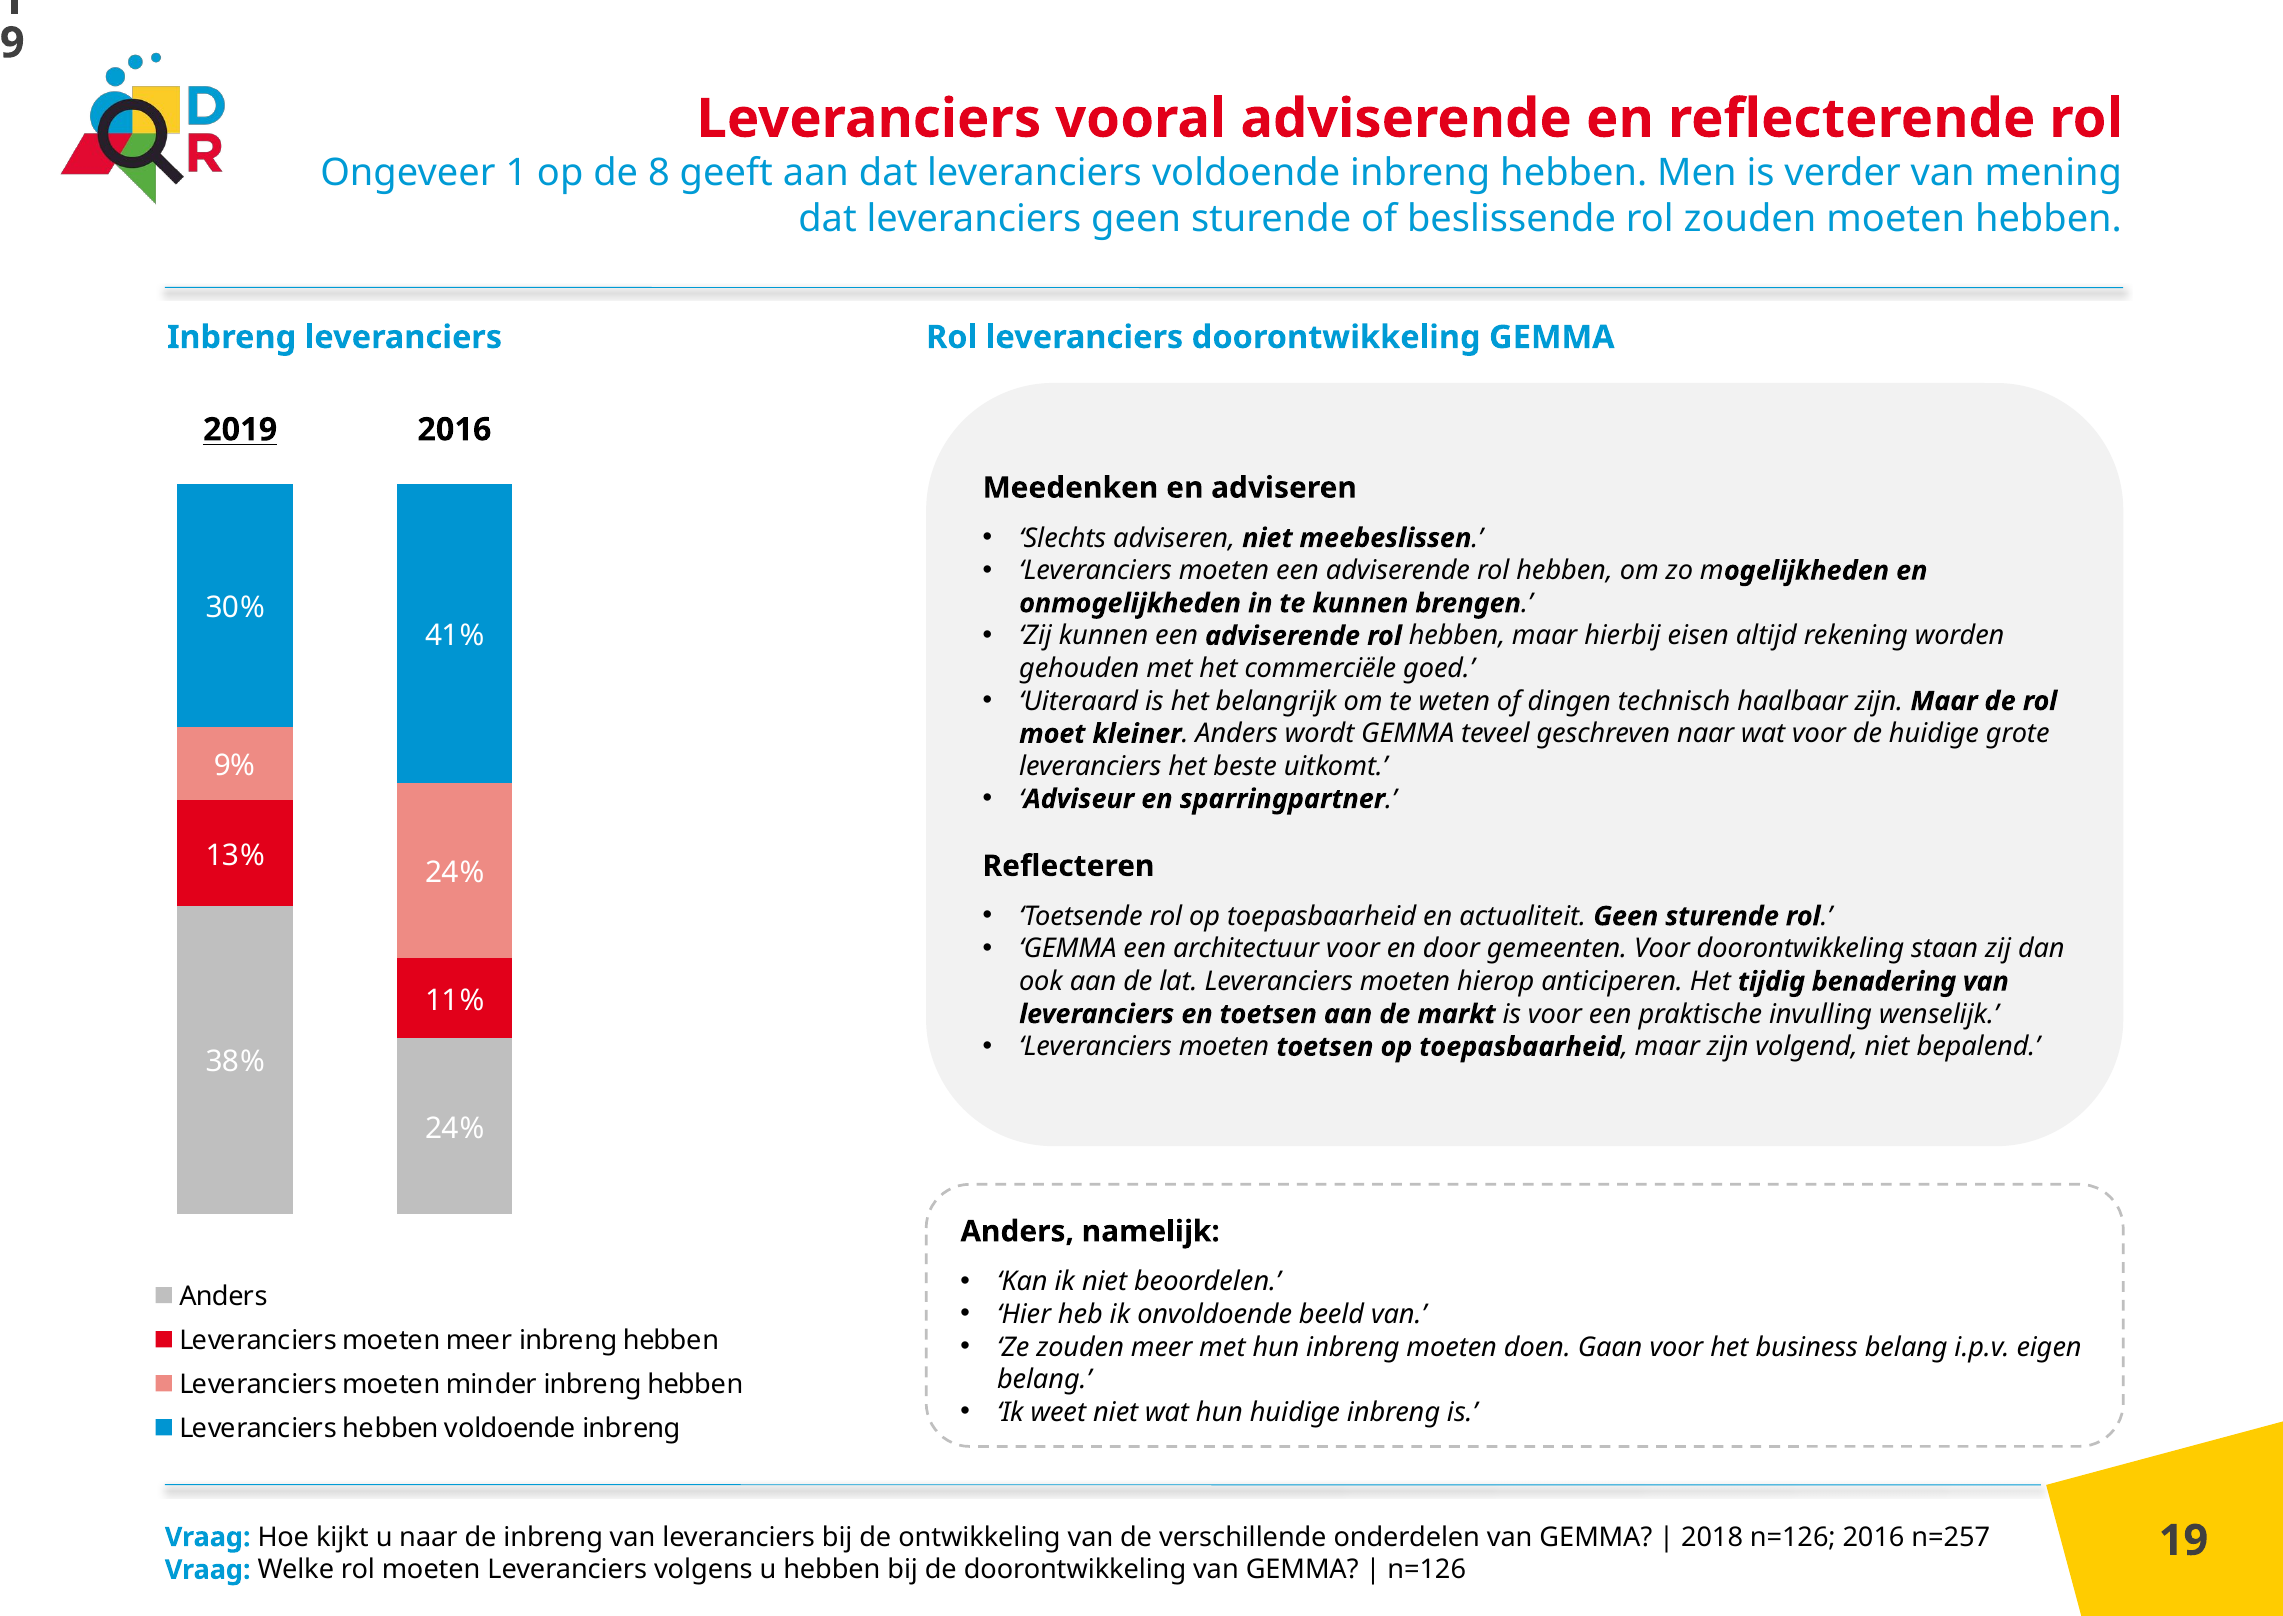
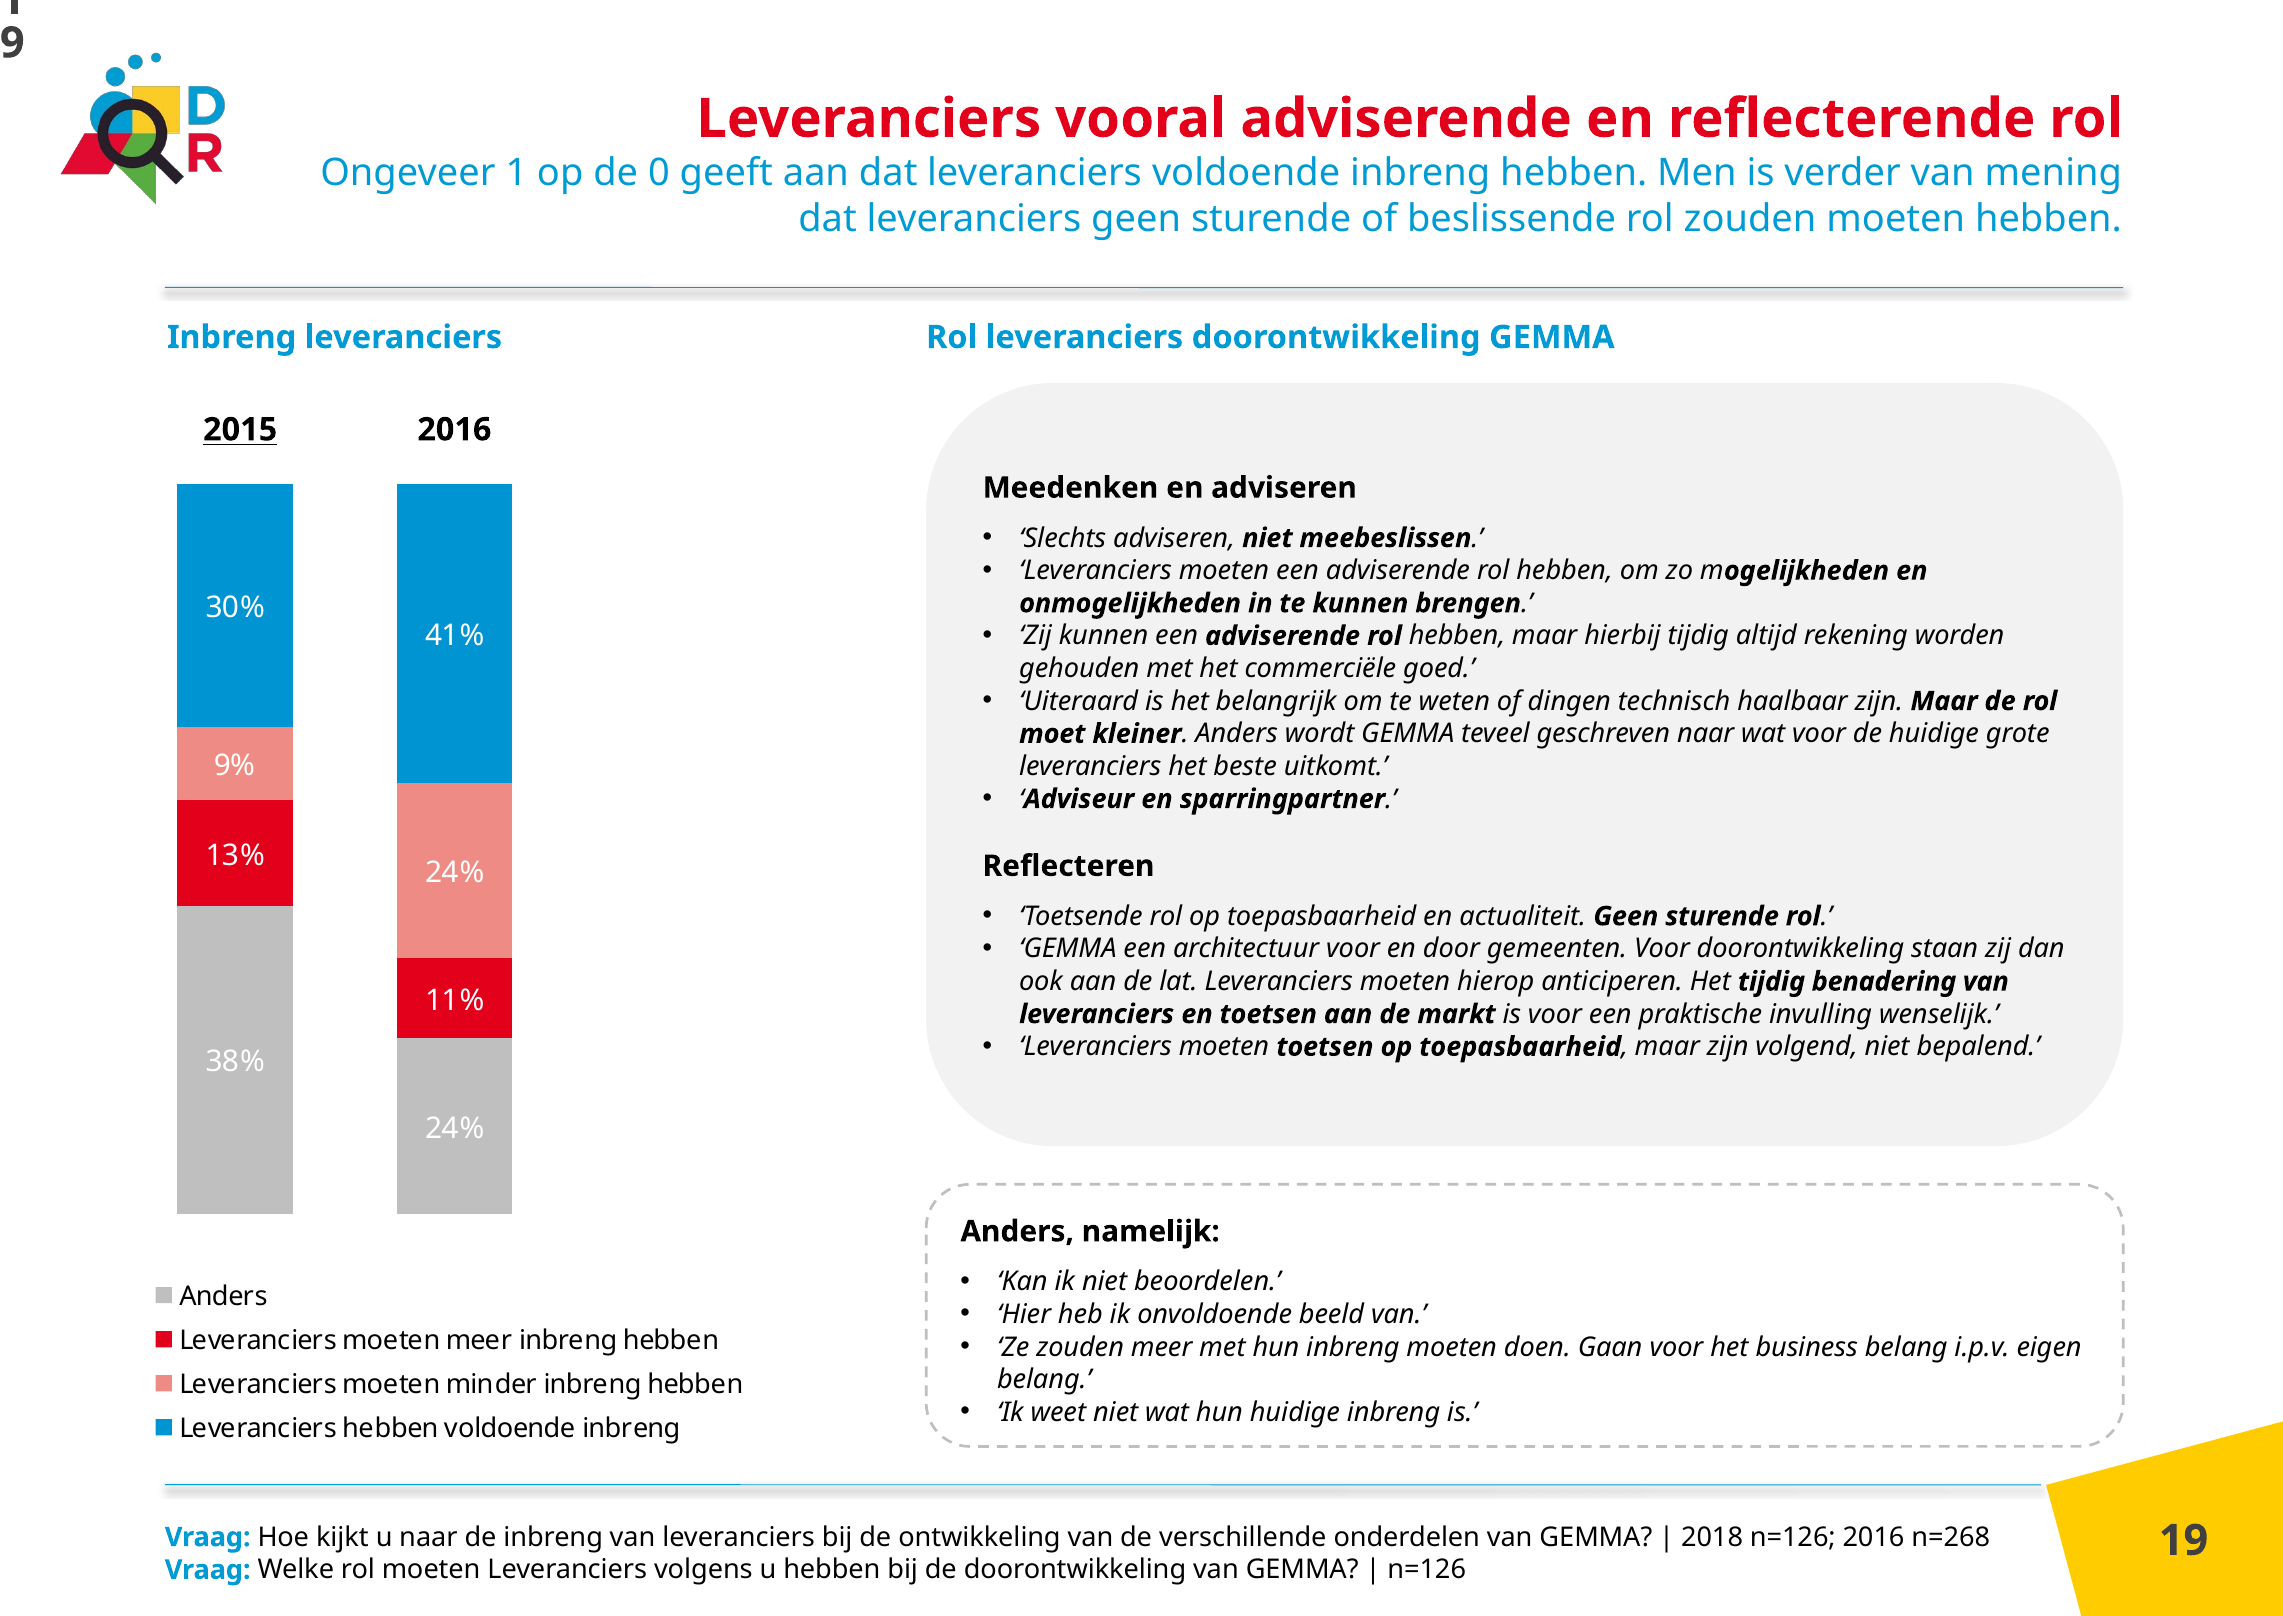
8: 8 -> 0
2019: 2019 -> 2015
hierbij eisen: eisen -> tijdig
n=257: n=257 -> n=268
